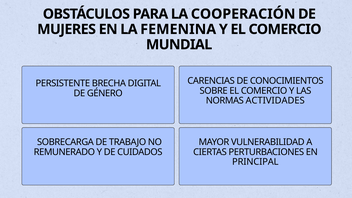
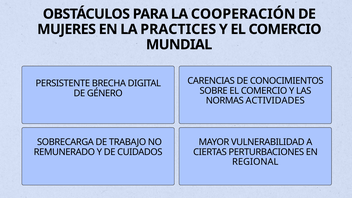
FEMENINA: FEMENINA -> PRACTICES
PRINCIPAL: PRINCIPAL -> REGIONAL
